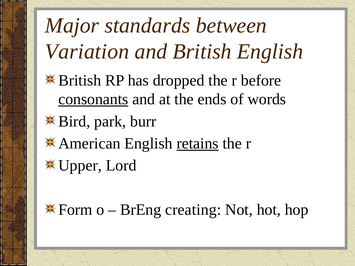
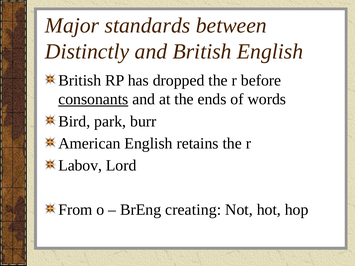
Variation: Variation -> Distinctly
retains underline: present -> none
Upper: Upper -> Labov
Form: Form -> From
